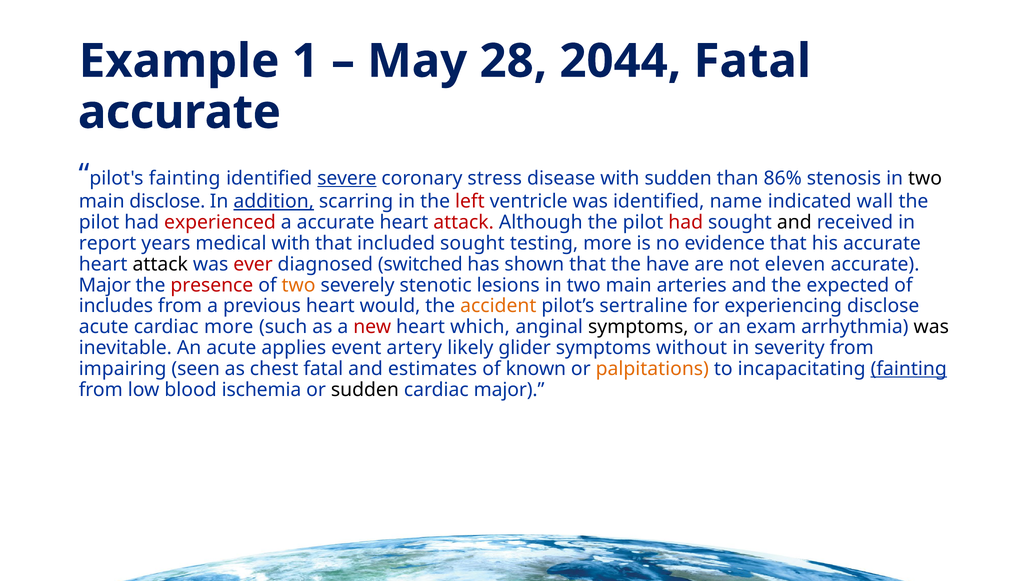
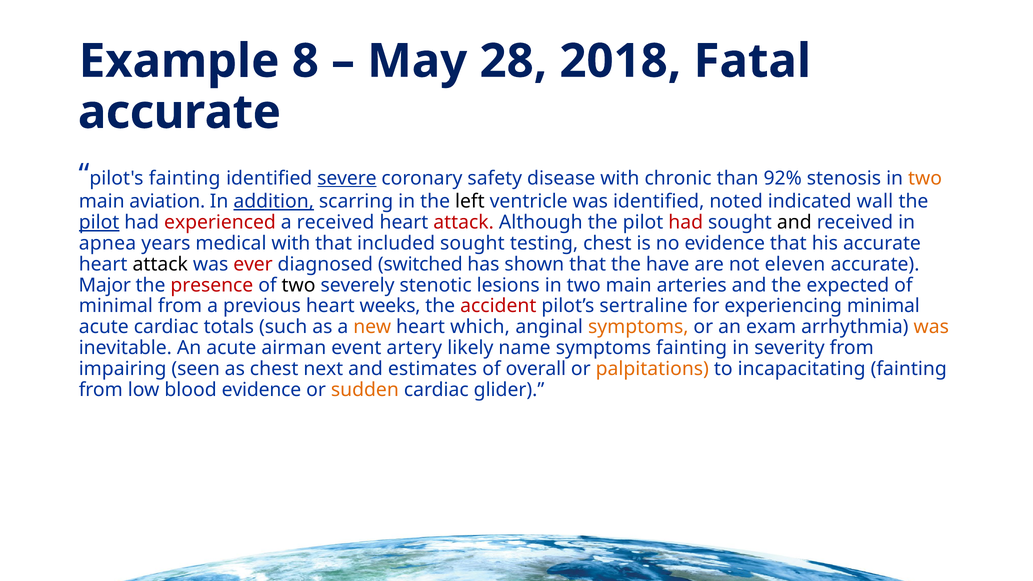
1: 1 -> 8
2044: 2044 -> 2018
stress: stress -> safety
with sudden: sudden -> chronic
86%: 86% -> 92%
two at (925, 178) colour: black -> orange
main disclose: disclose -> aviation
left colour: red -> black
name: name -> noted
pilot at (99, 222) underline: none -> present
a accurate: accurate -> received
report: report -> apnea
testing more: more -> chest
two at (299, 285) colour: orange -> black
includes at (116, 306): includes -> minimal
would: would -> weeks
accident colour: orange -> red
experiencing disclose: disclose -> minimal
cardiac more: more -> totals
new colour: red -> orange
symptoms at (638, 327) colour: black -> orange
was at (931, 327) colour: black -> orange
applies: applies -> airman
glider: glider -> name
symptoms without: without -> fainting
chest fatal: fatal -> next
known: known -> overall
fainting at (909, 369) underline: present -> none
blood ischemia: ischemia -> evidence
sudden at (365, 390) colour: black -> orange
cardiac major: major -> glider
